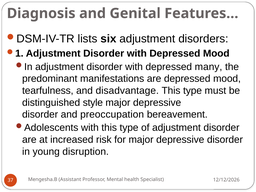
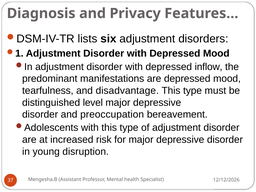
Genital: Genital -> Privacy
many: many -> inflow
style: style -> level
